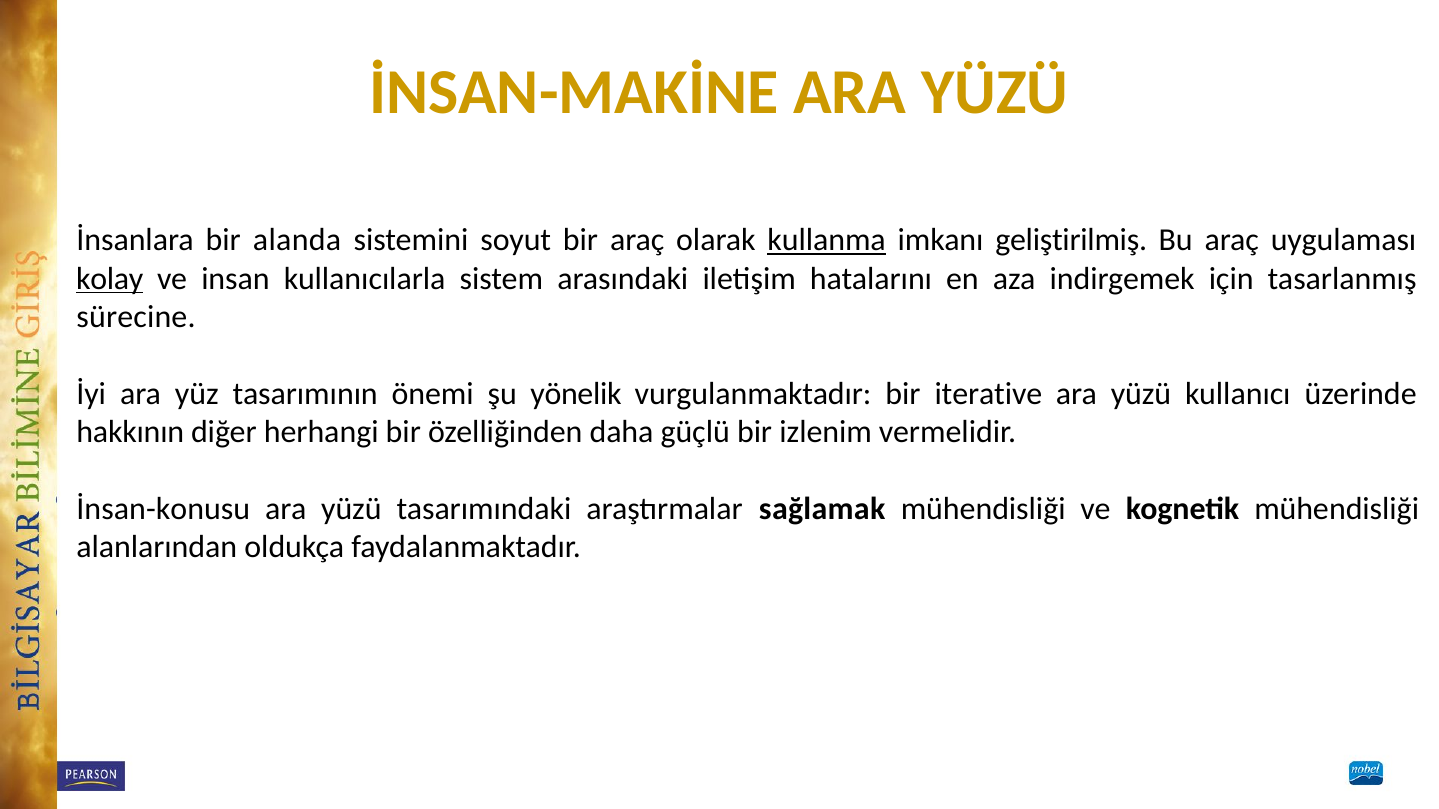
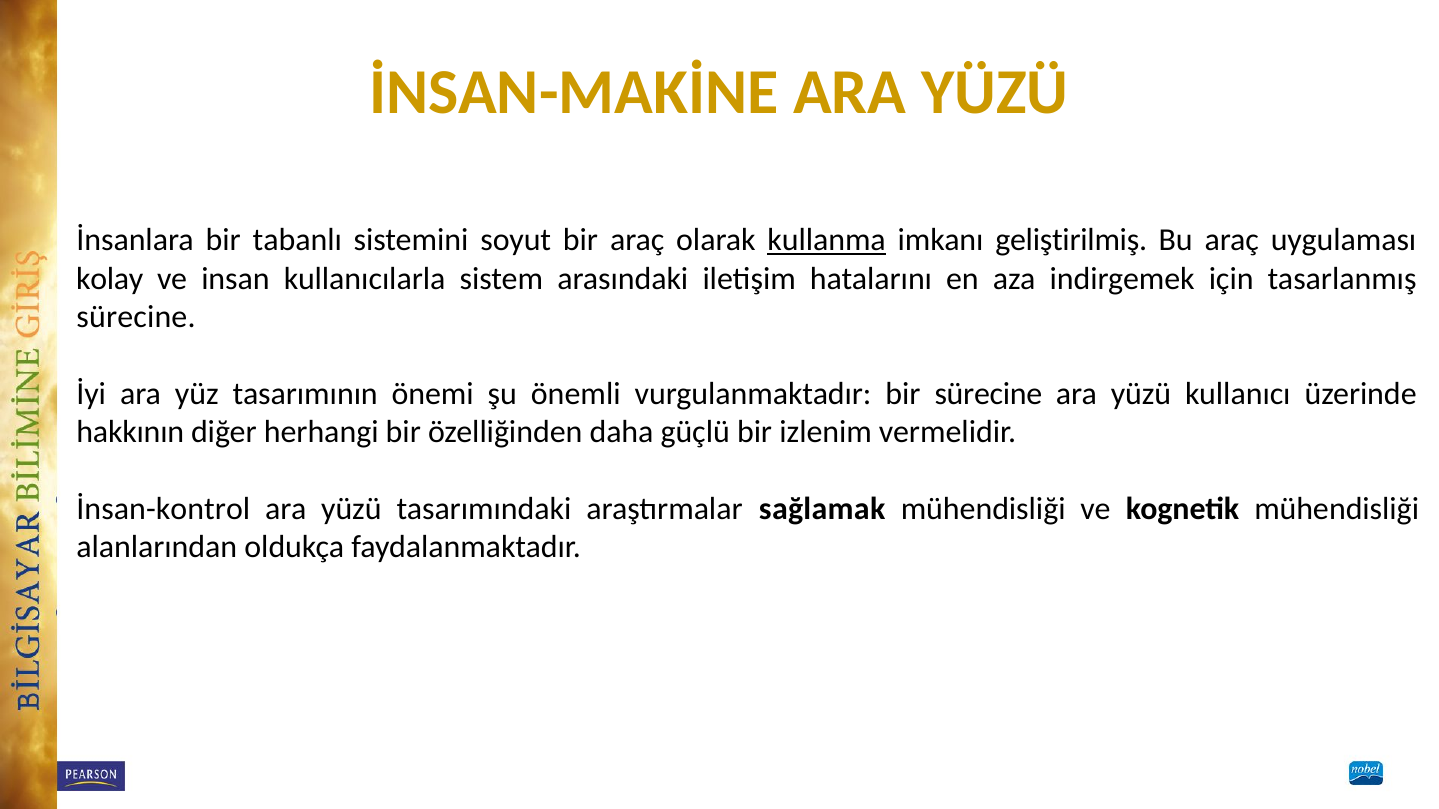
alanda: alanda -> tabanlı
kolay underline: present -> none
yönelik: yönelik -> önemli
bir iterative: iterative -> sürecine
İnsan-konusu: İnsan-konusu -> İnsan-kontrol
